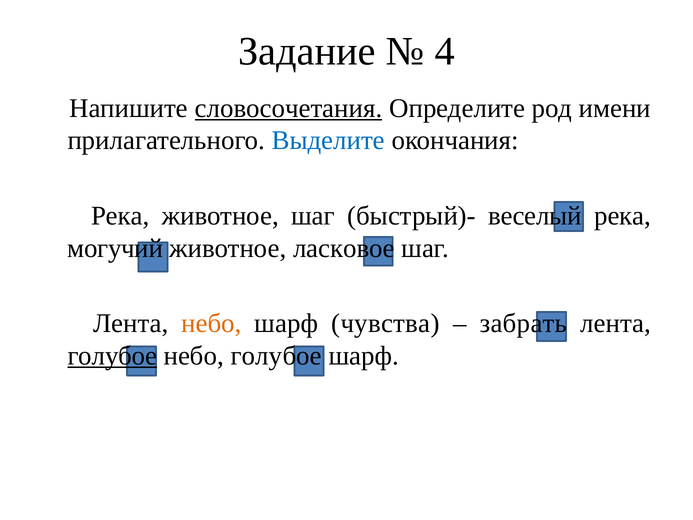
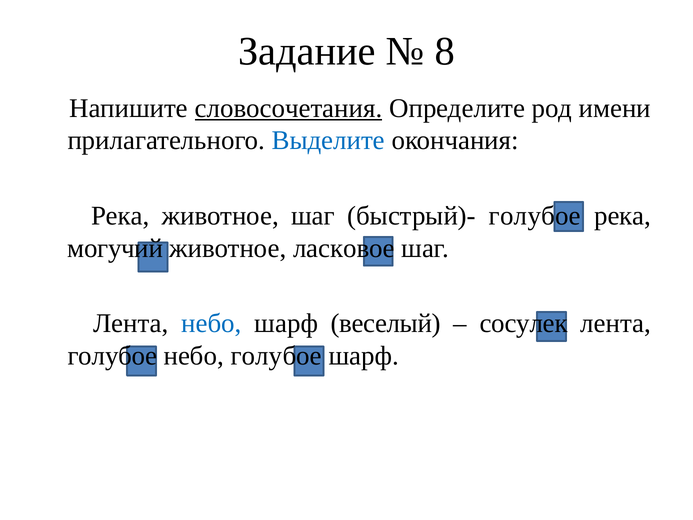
4: 4 -> 8
быстрый)- веселый: веселый -> голубое
небо at (211, 323) colour: orange -> blue
чувства: чувства -> веселый
забрать: забрать -> сосулек
голубое at (112, 356) underline: present -> none
